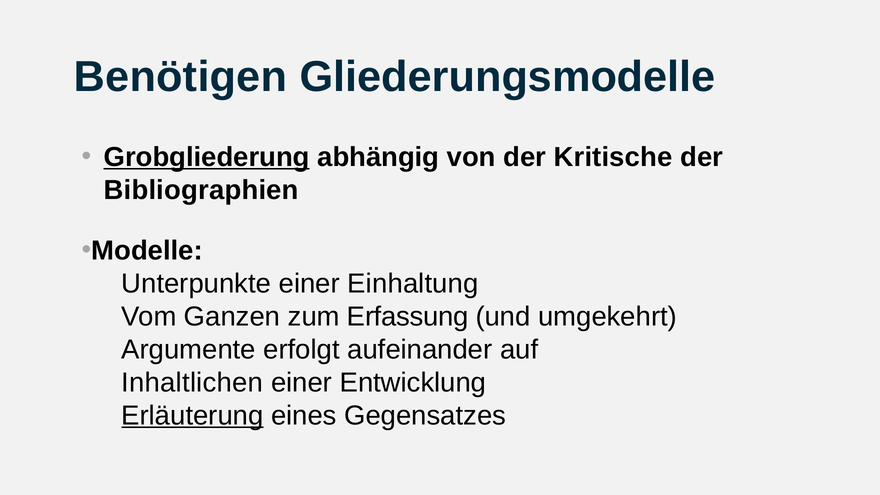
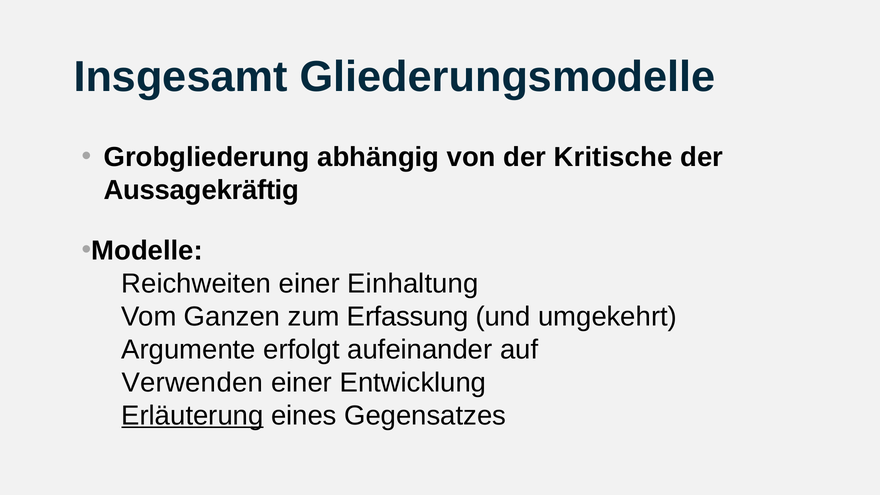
Benötigen: Benötigen -> Insgesamt
Grobgliederung underline: present -> none
Bibliographien: Bibliographien -> Aussagekräftig
Unterpunkte: Unterpunkte -> Reichweiten
Inhaltlichen: Inhaltlichen -> Verwenden
